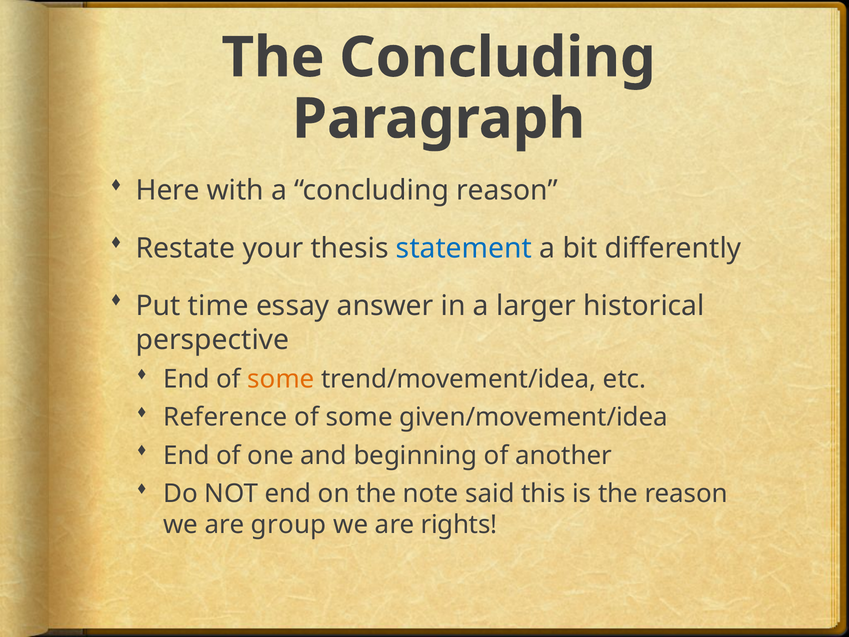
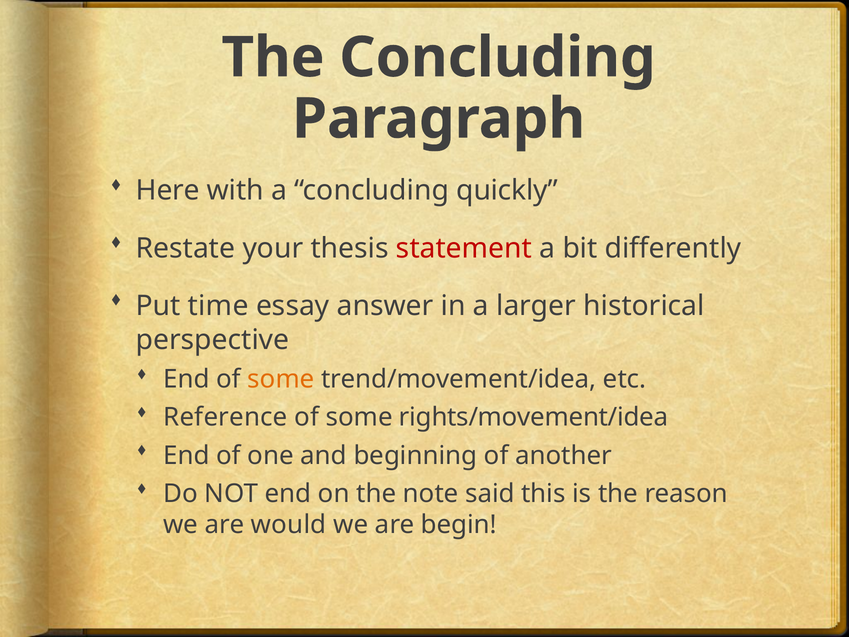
concluding reason: reason -> quickly
statement colour: blue -> red
given/movement/idea: given/movement/idea -> rights/movement/idea
group: group -> would
rights: rights -> begin
